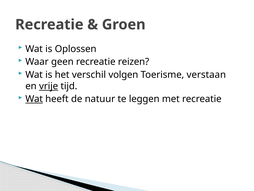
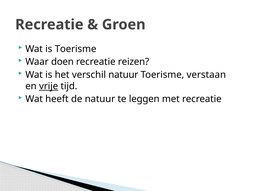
is Oplossen: Oplossen -> Toerisme
geen: geen -> doen
verschil volgen: volgen -> natuur
Wat at (34, 99) underline: present -> none
